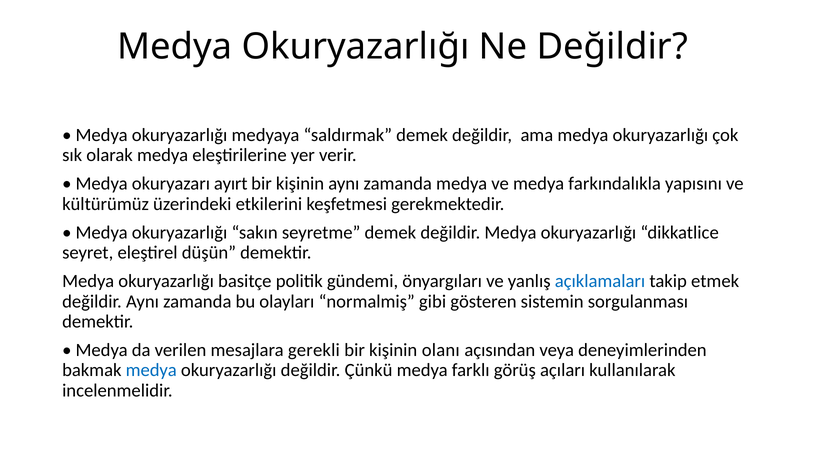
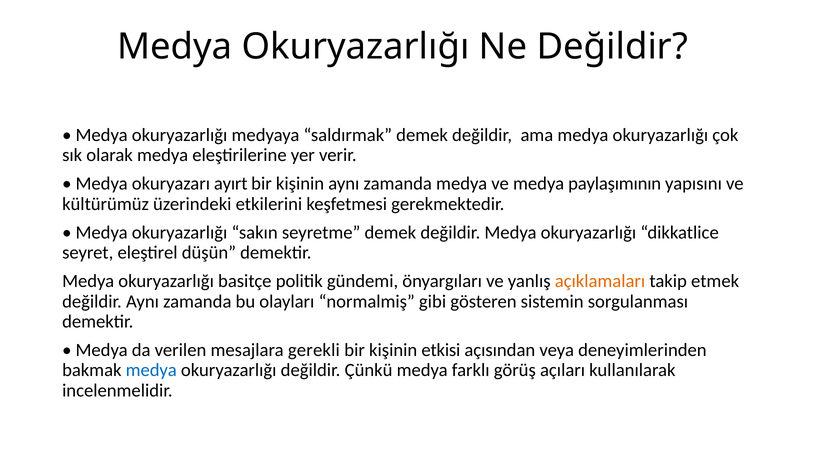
farkındalıkla: farkındalıkla -> paylaşımının
açıklamaları colour: blue -> orange
olanı: olanı -> etkisi
